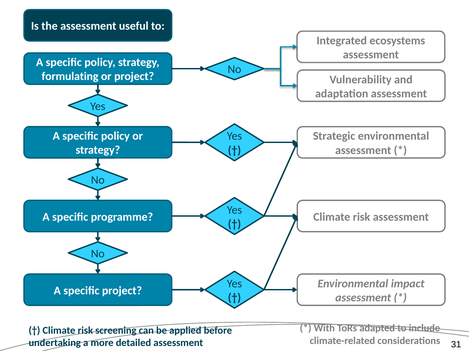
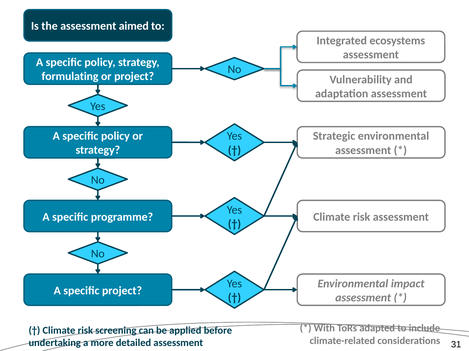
useful: useful -> aimed
